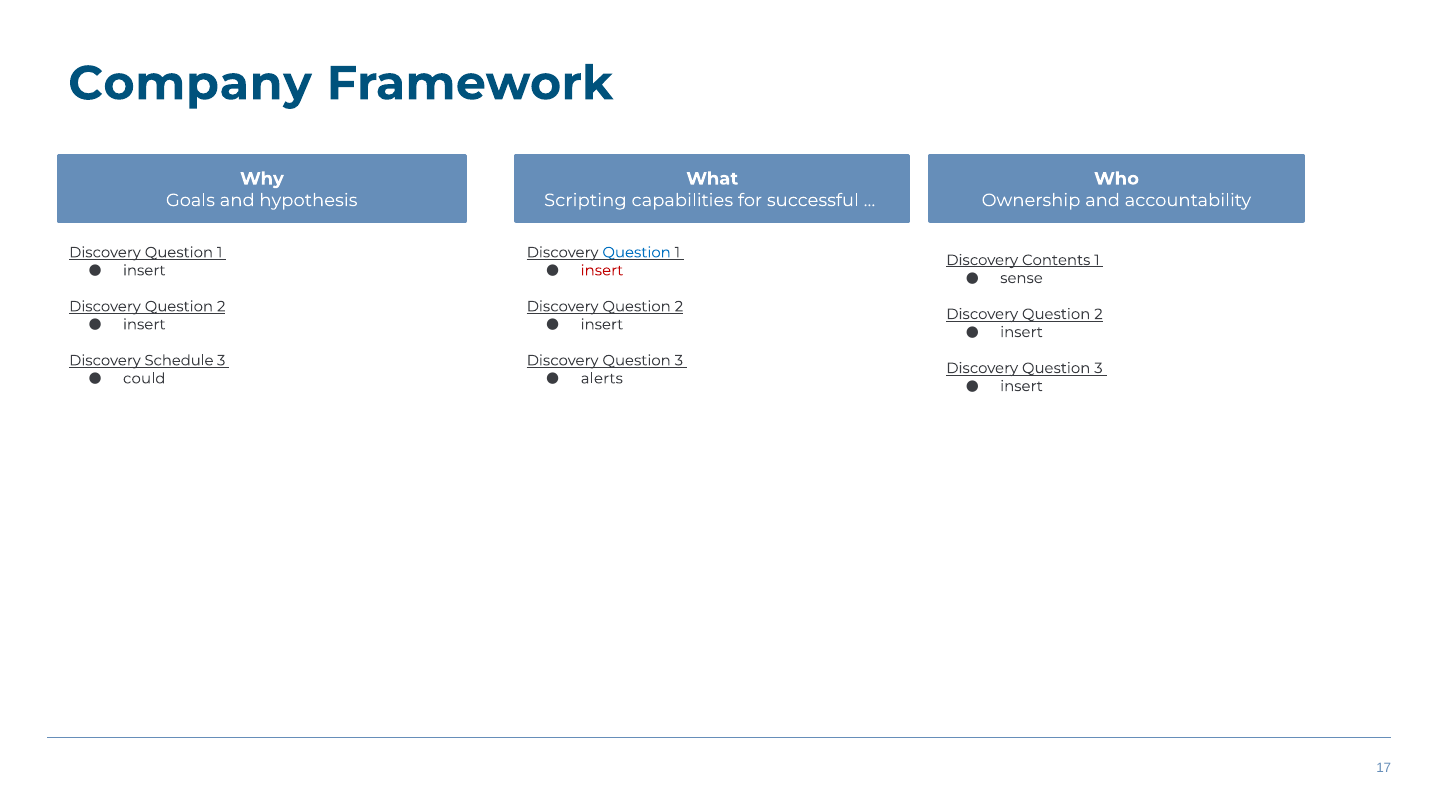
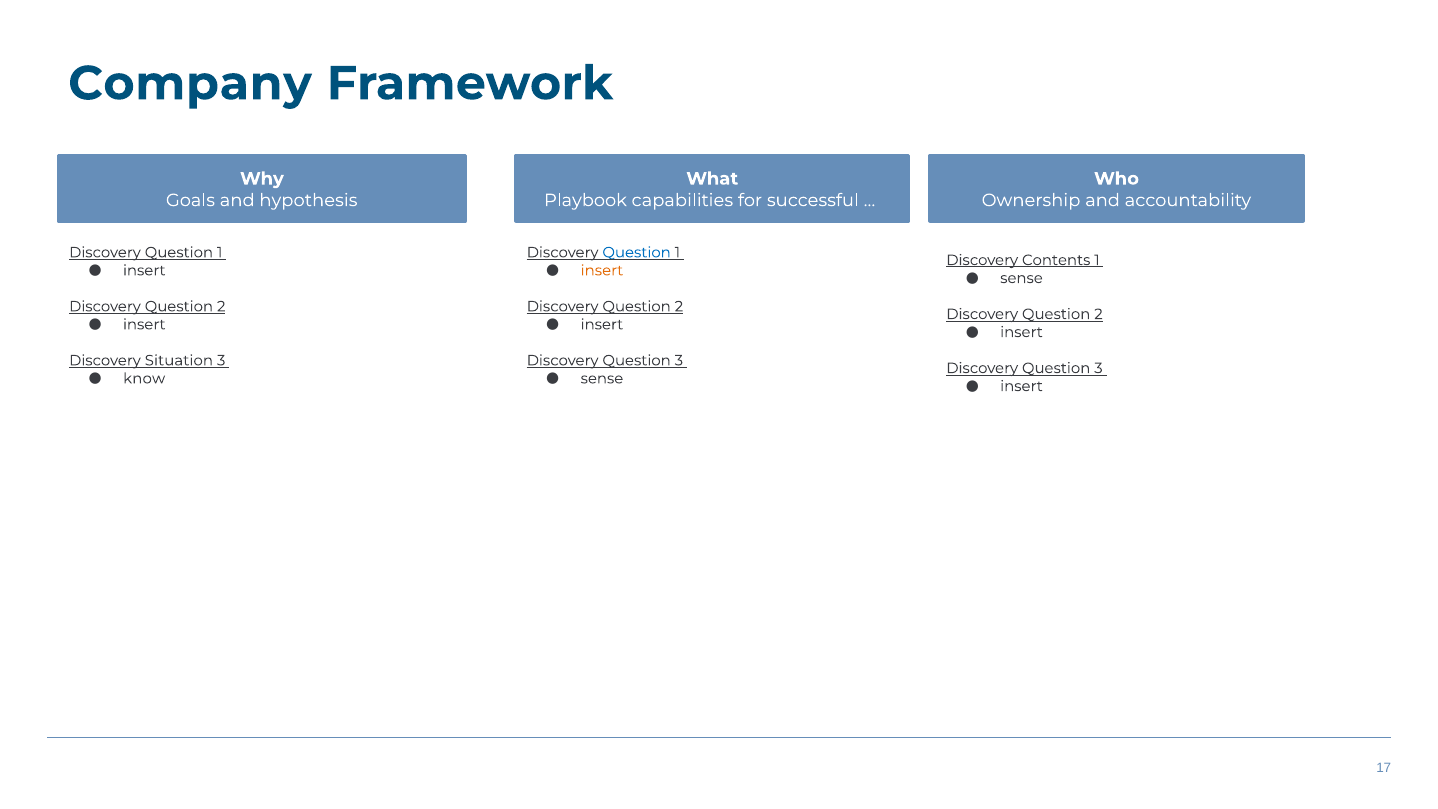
Scripting: Scripting -> Playbook
insert at (602, 270) colour: red -> orange
Schedule: Schedule -> Situation
could: could -> know
alerts at (602, 378): alerts -> sense
